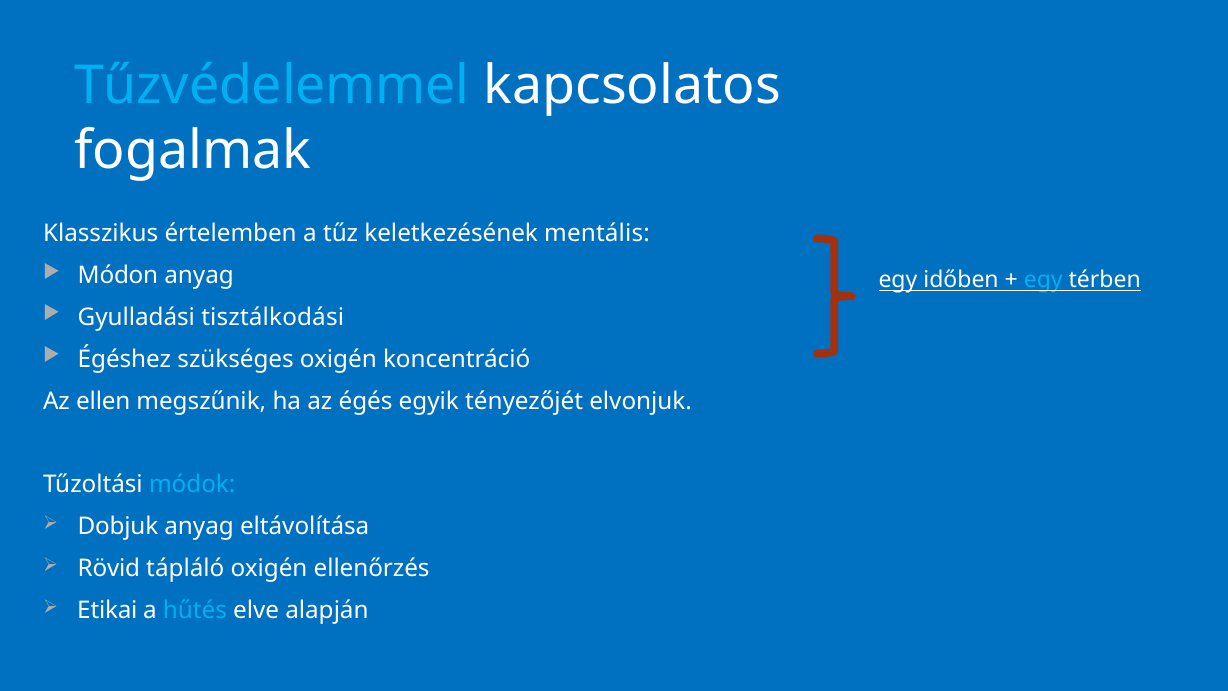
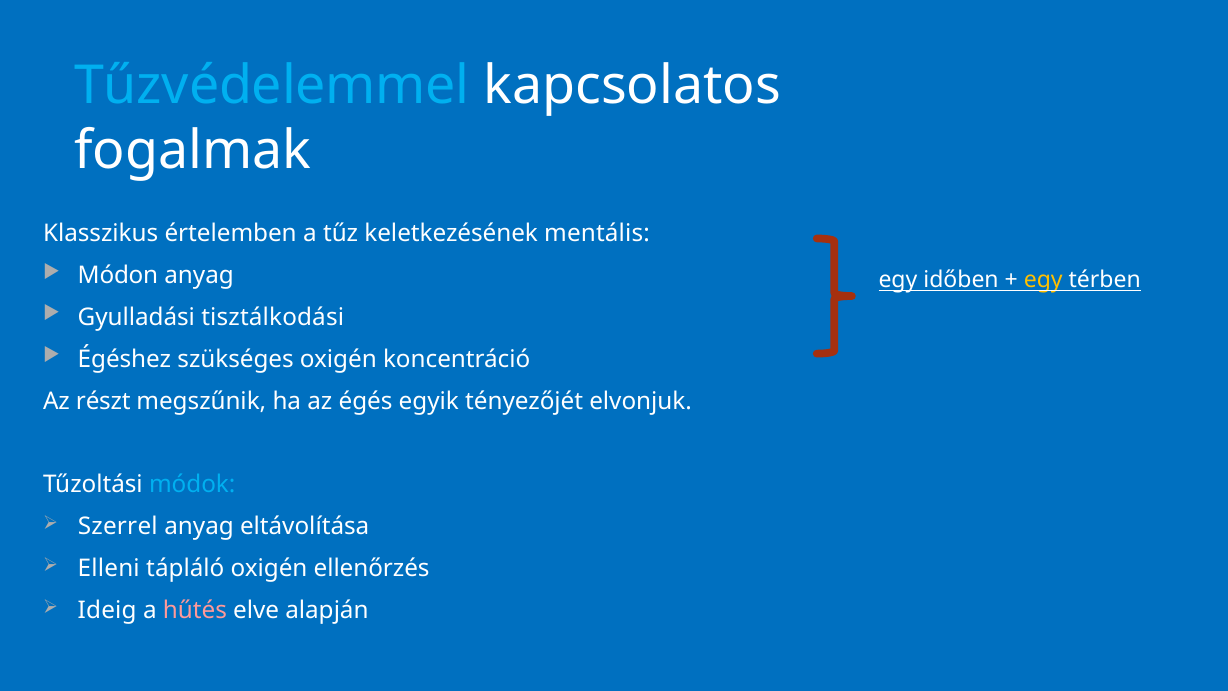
egy at (1043, 280) colour: light blue -> yellow
ellen: ellen -> részt
Dobjuk: Dobjuk -> Szerrel
Rövid: Rövid -> Elleni
Etikai: Etikai -> Ideig
hűtés colour: light blue -> pink
